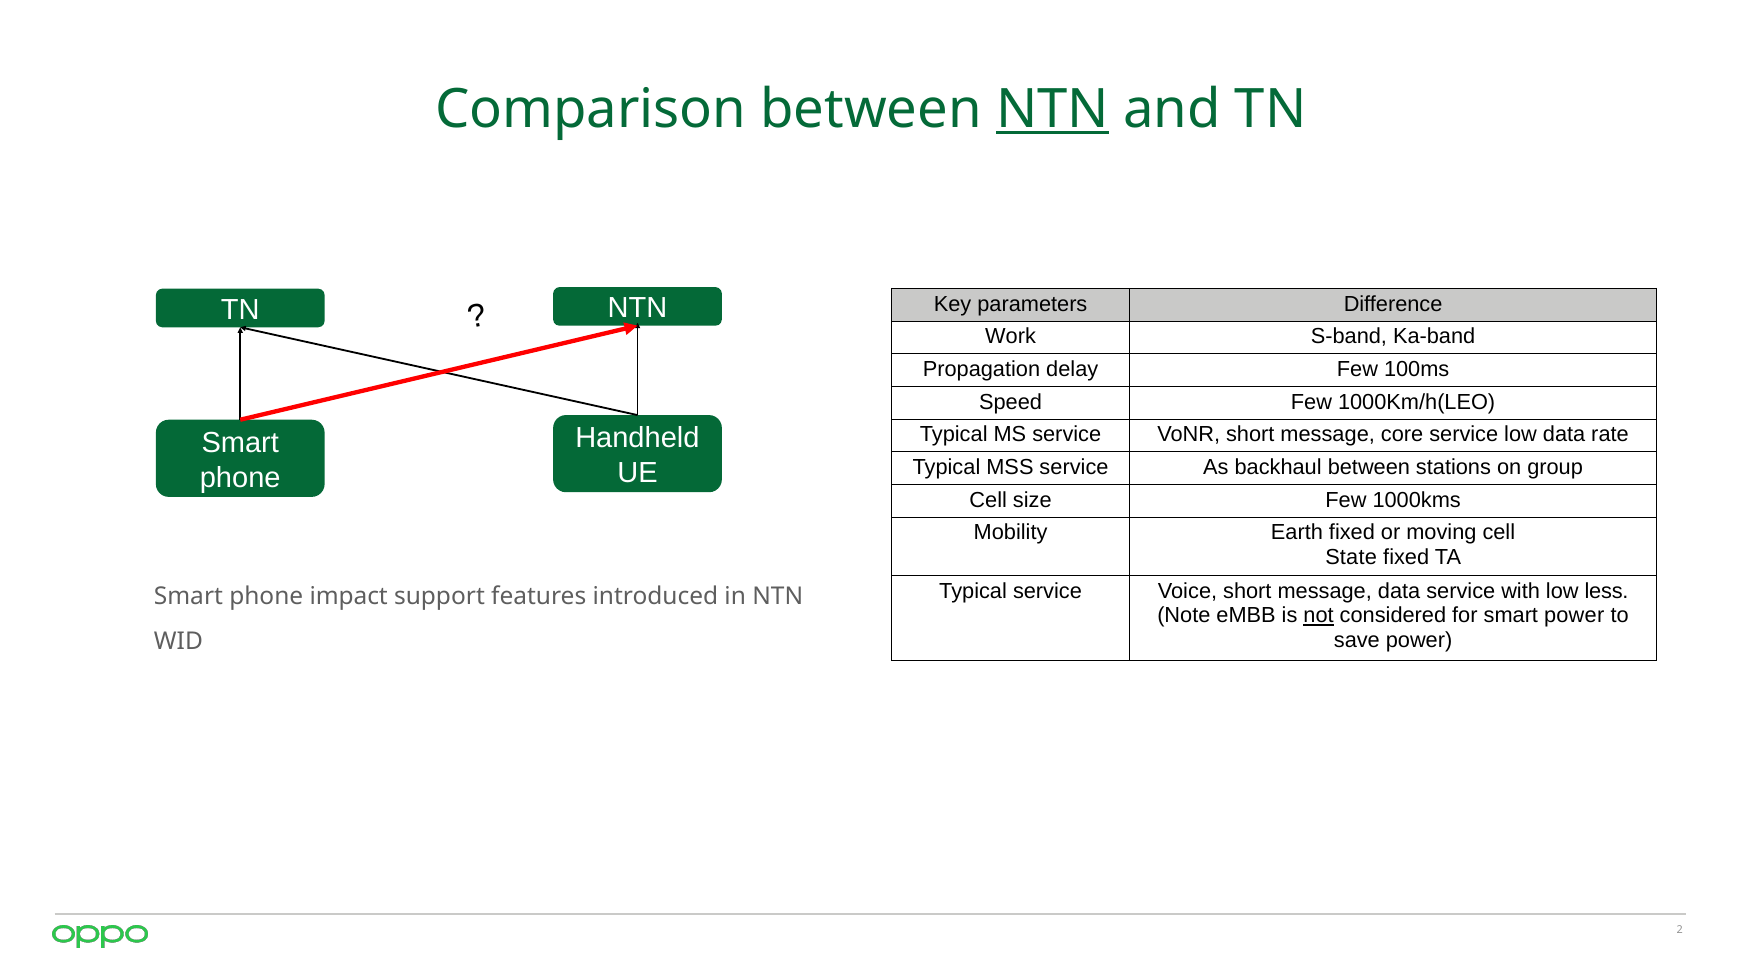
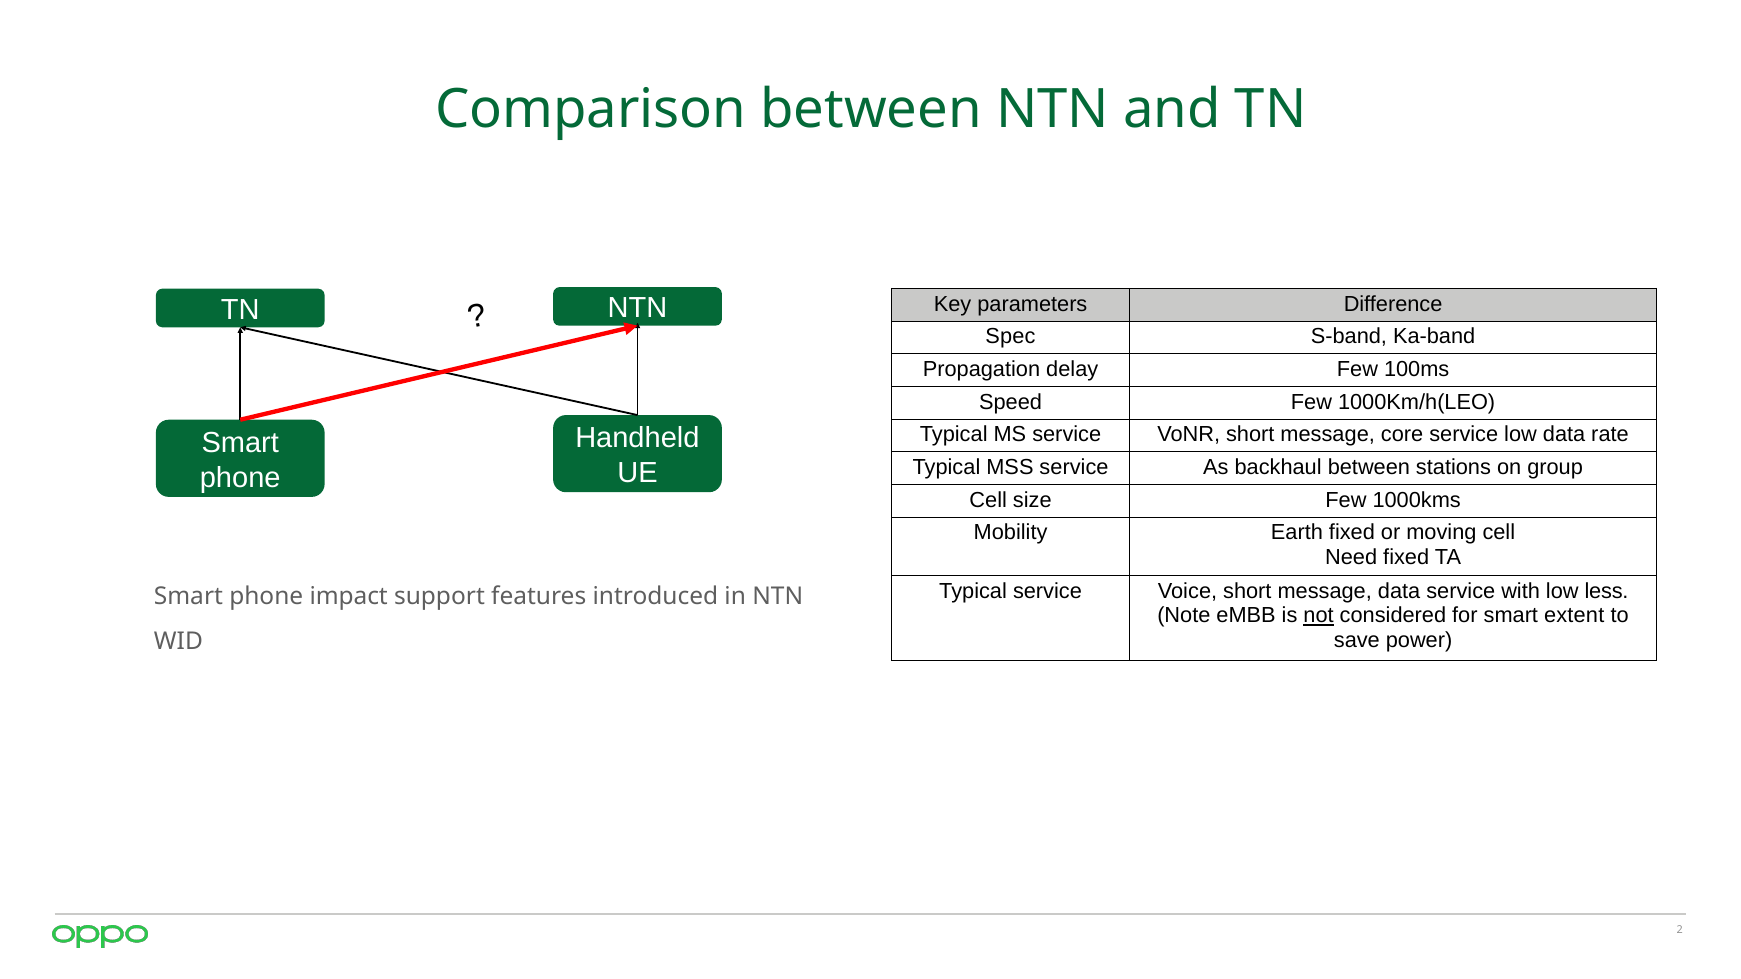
NTN at (1053, 109) underline: present -> none
Work: Work -> Spec
State: State -> Need
smart power: power -> extent
